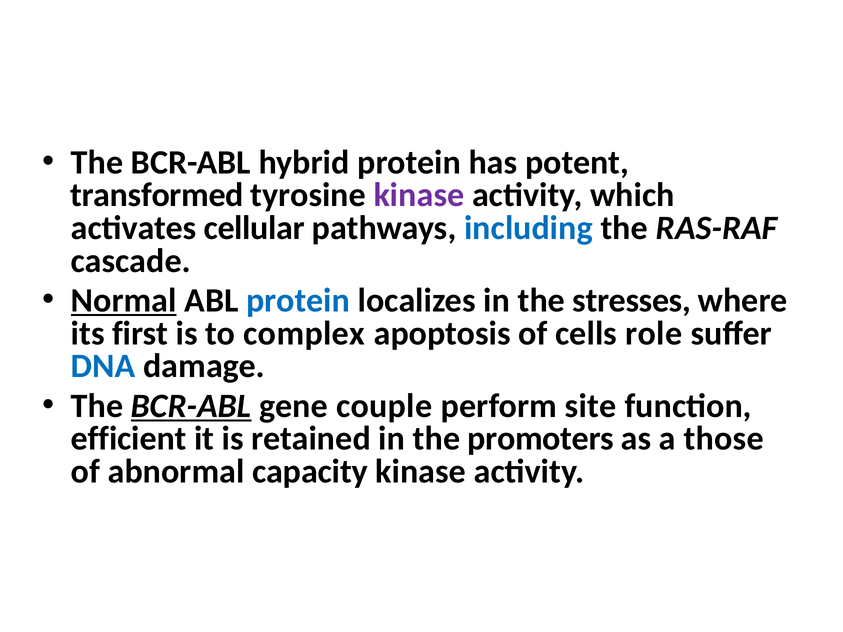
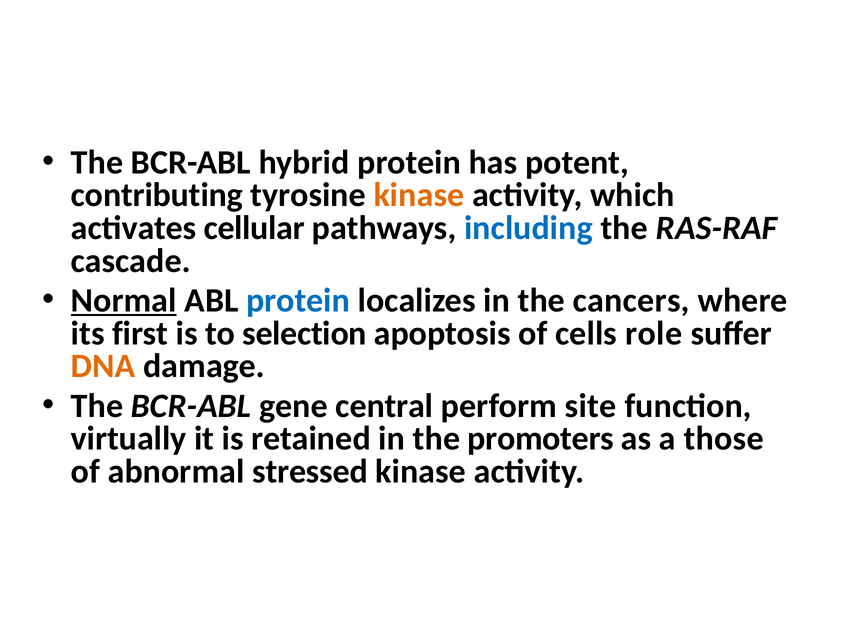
transformed: transformed -> contributing
kinase at (419, 195) colour: purple -> orange
stresses: stresses -> cancers
complex: complex -> selection
DNA colour: blue -> orange
BCR-ABL at (191, 406) underline: present -> none
couple: couple -> central
efficient: efficient -> virtually
capacity: capacity -> stressed
